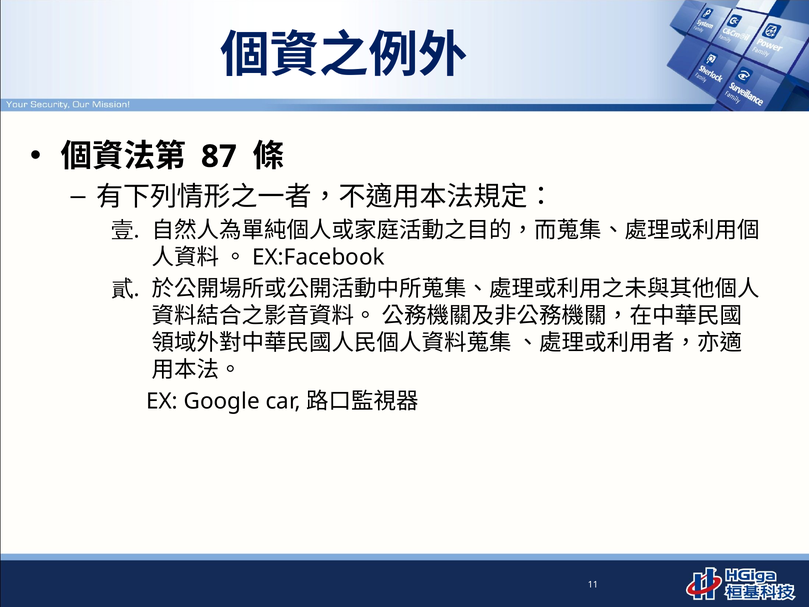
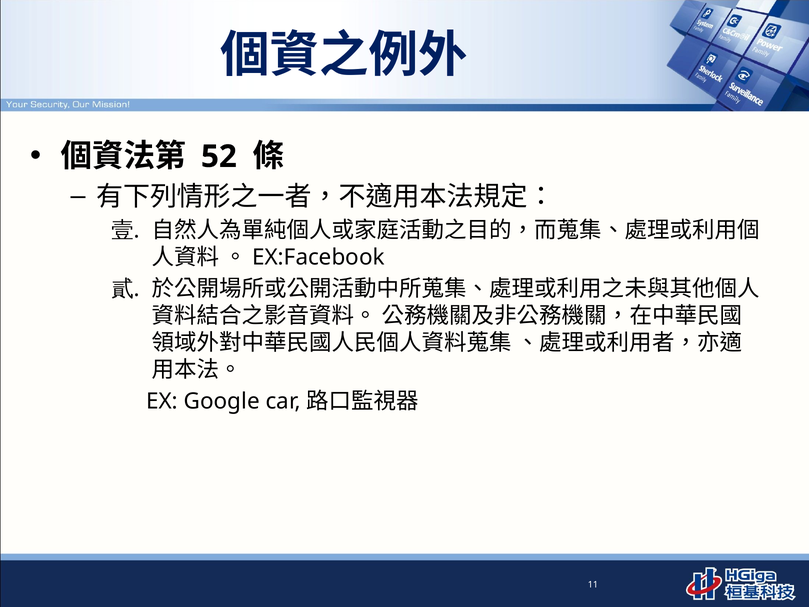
87: 87 -> 52
